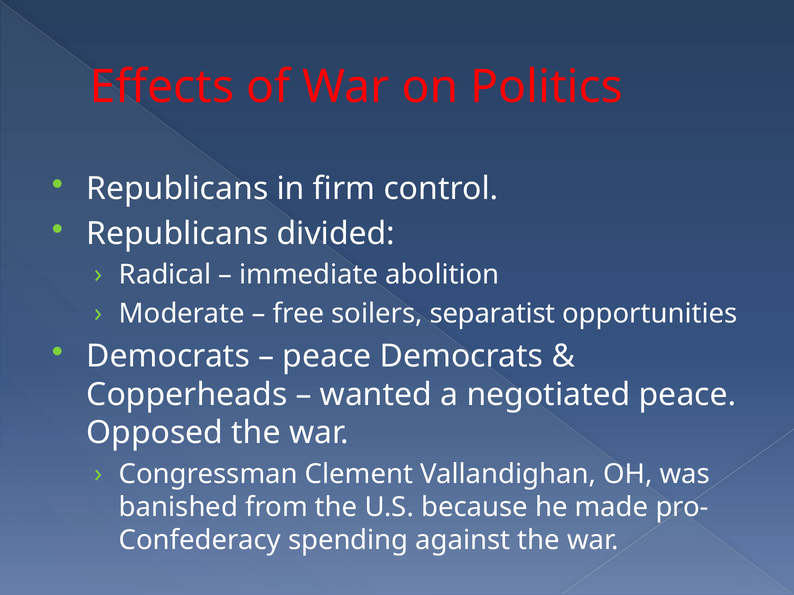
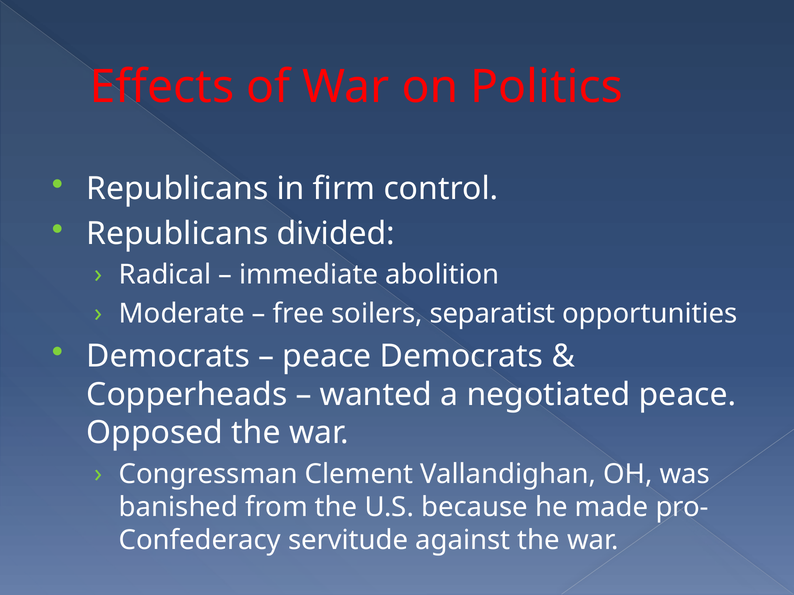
spending: spending -> servitude
